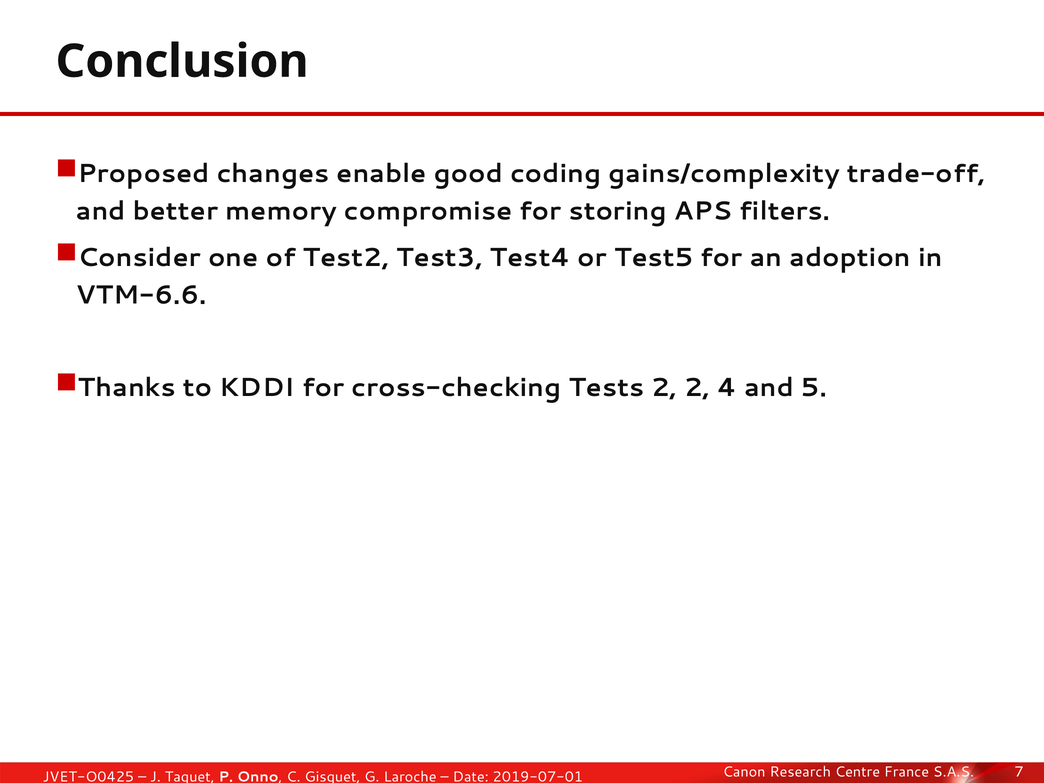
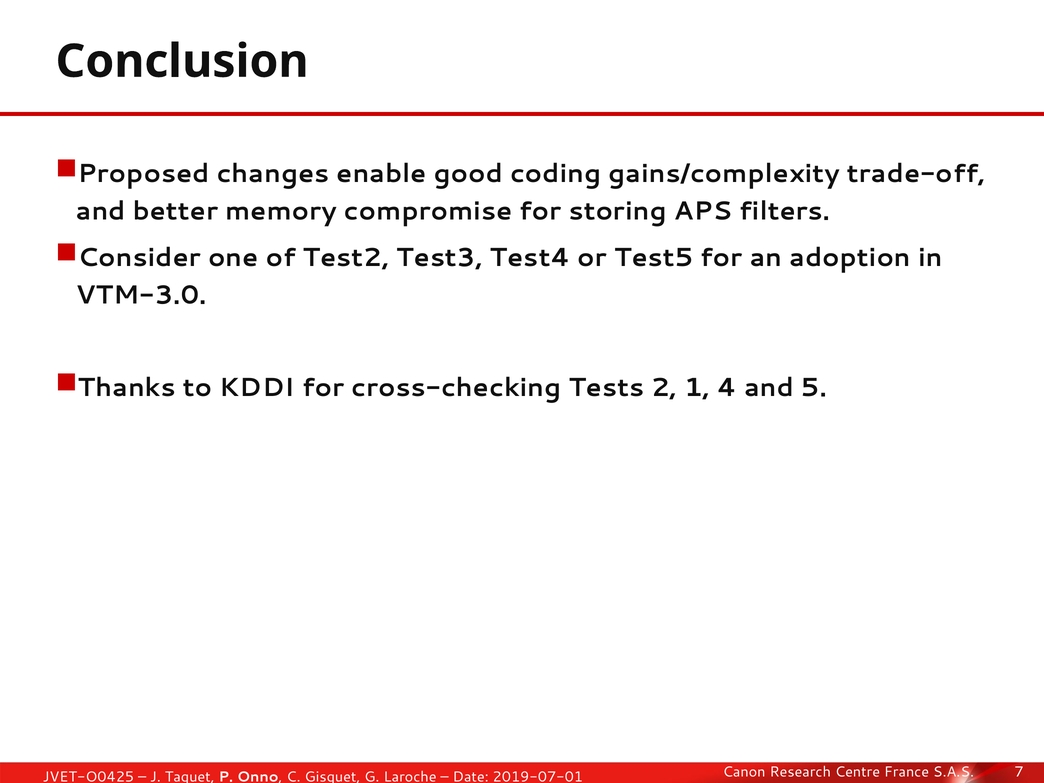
VTM-6.6: VTM-6.6 -> VTM-3.0
2 2: 2 -> 1
